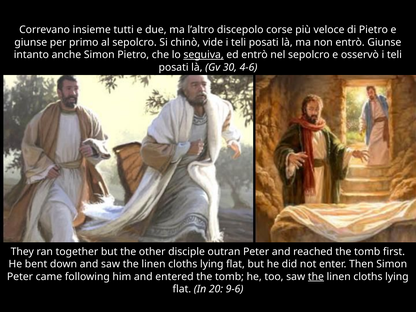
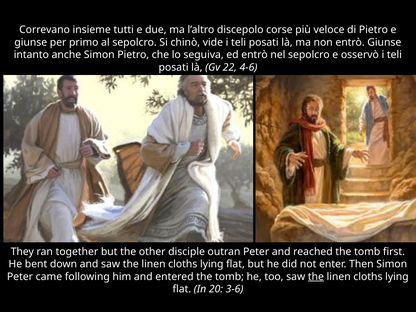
seguiva underline: present -> none
30: 30 -> 22
9-6: 9-6 -> 3-6
